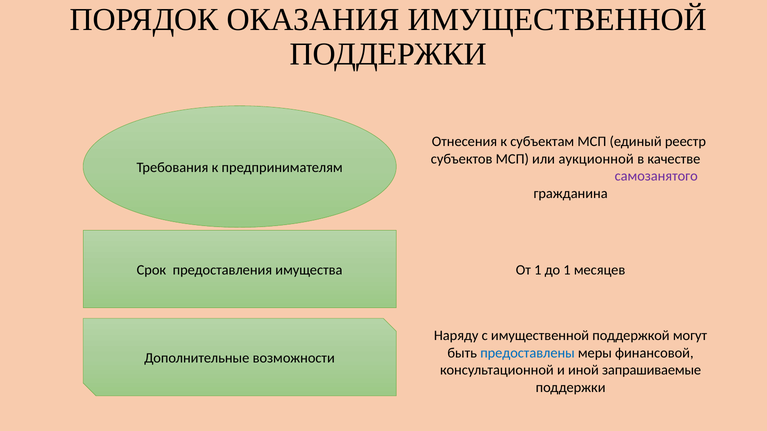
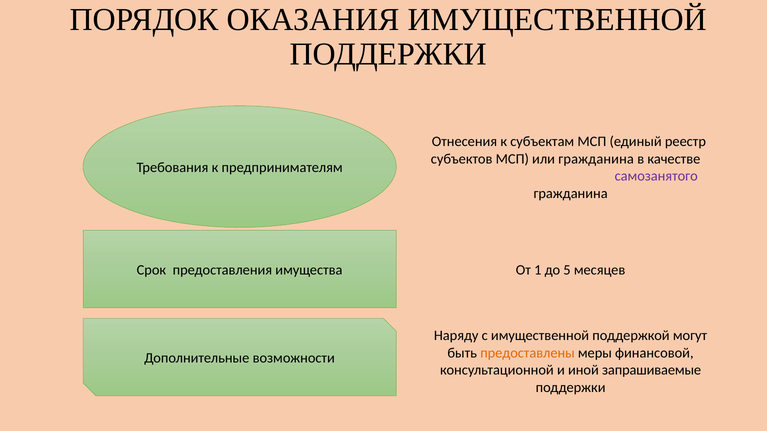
или аукционной: аукционной -> гражданина
до 1: 1 -> 5
предоставлены colour: blue -> orange
